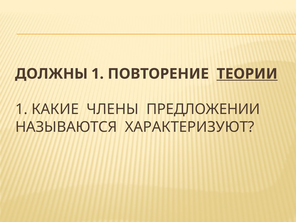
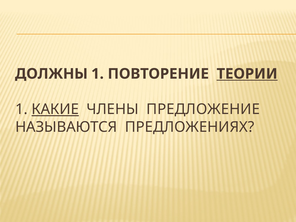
КАКИЕ underline: none -> present
ПРЕДЛОЖЕНИИ: ПРЕДЛОЖЕНИИ -> ПРЕДЛОЖЕНИЕ
ХАРАКТЕРИЗУЮТ: ХАРАКТЕРИЗУЮТ -> ПРЕДЛОЖЕНИЯХ
